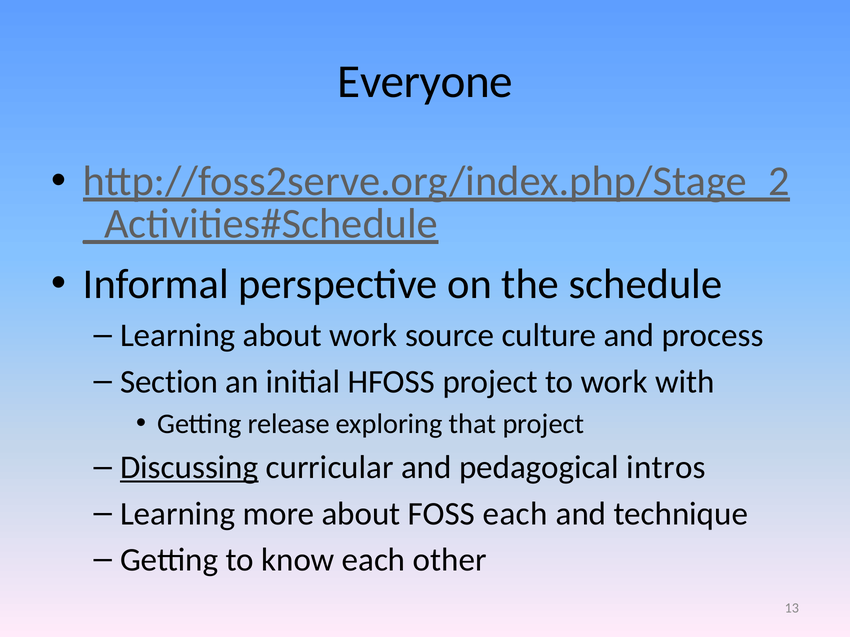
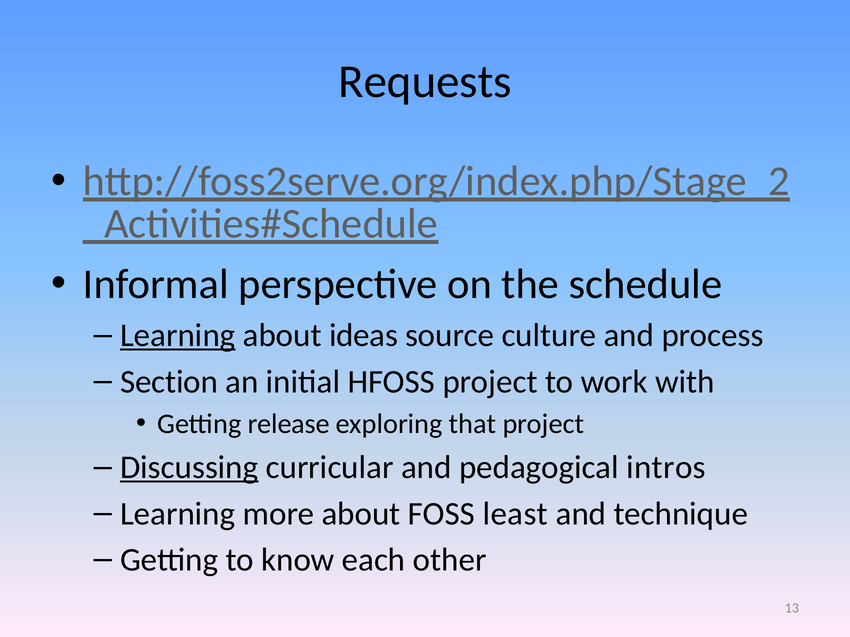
Everyone: Everyone -> Requests
Learning at (178, 336) underline: none -> present
about work: work -> ideas
FOSS each: each -> least
